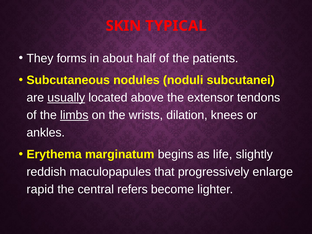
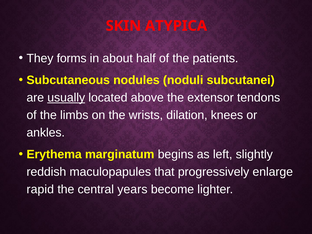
TYPICAL: TYPICAL -> ATYPICA
limbs underline: present -> none
life: life -> left
refers: refers -> years
